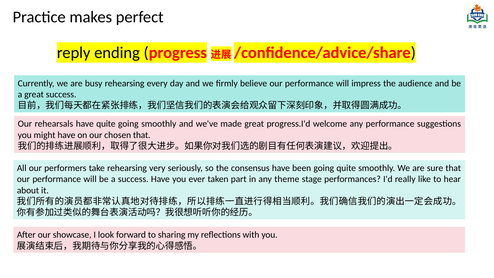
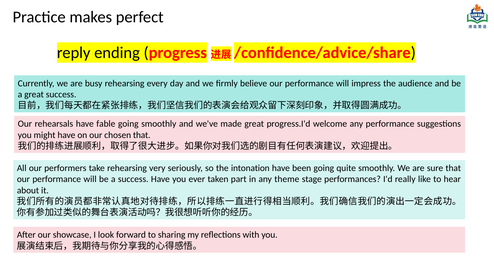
have quite: quite -> fable
consensus: consensus -> intonation
